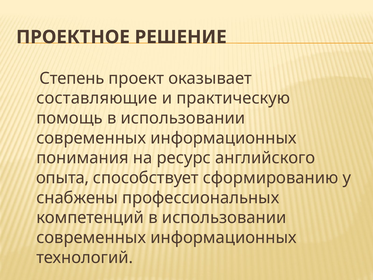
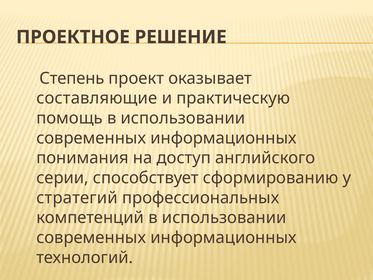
ресурс: ресурс -> доступ
опыта: опыта -> серии
снабжены: снабжены -> стратегий
